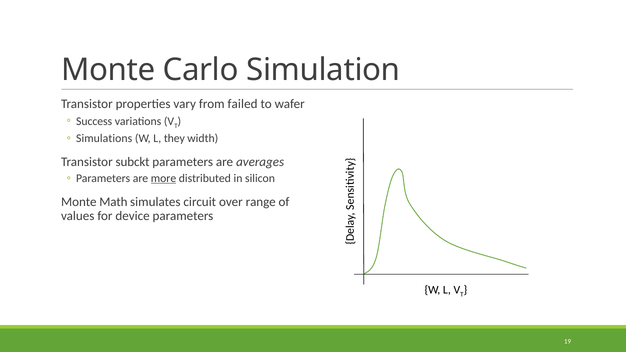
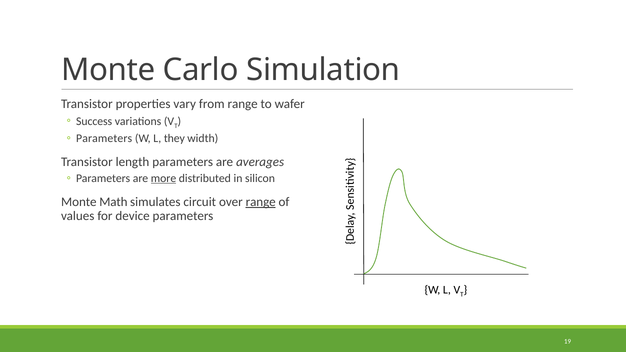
from failed: failed -> range
Simulations at (104, 138): Simulations -> Parameters
subckt: subckt -> length
range at (261, 202) underline: none -> present
